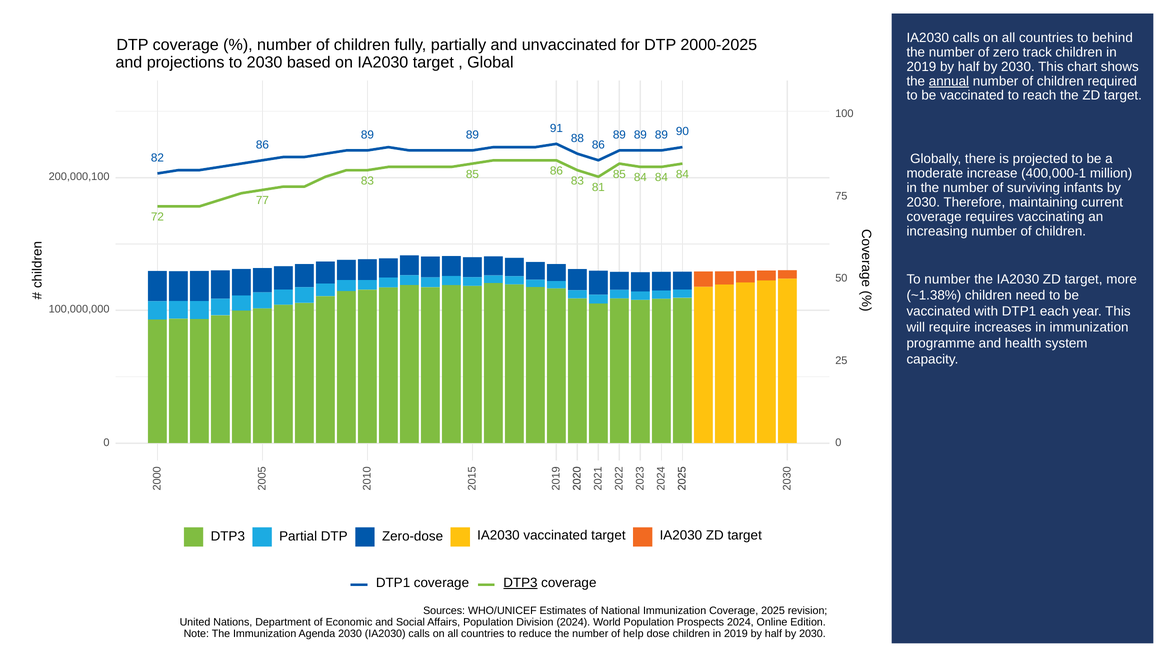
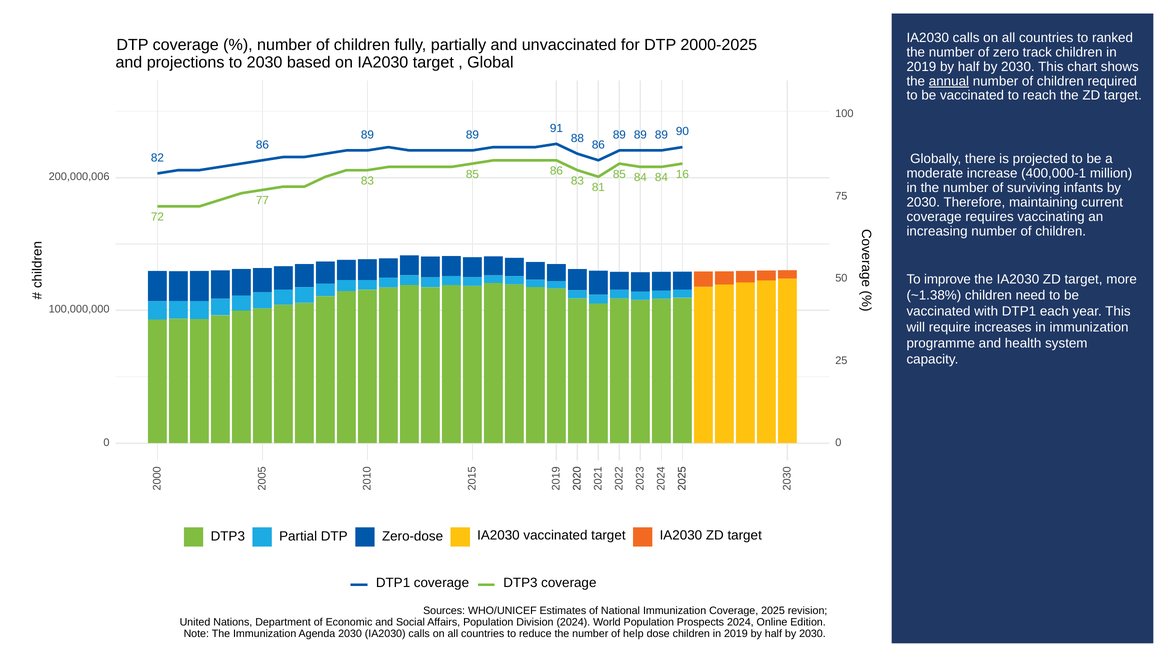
behind: behind -> ranked
84 84 84: 84 -> 16
200,000,100: 200,000,100 -> 200,000,006
To number: number -> improve
DTP3 at (520, 583) underline: present -> none
